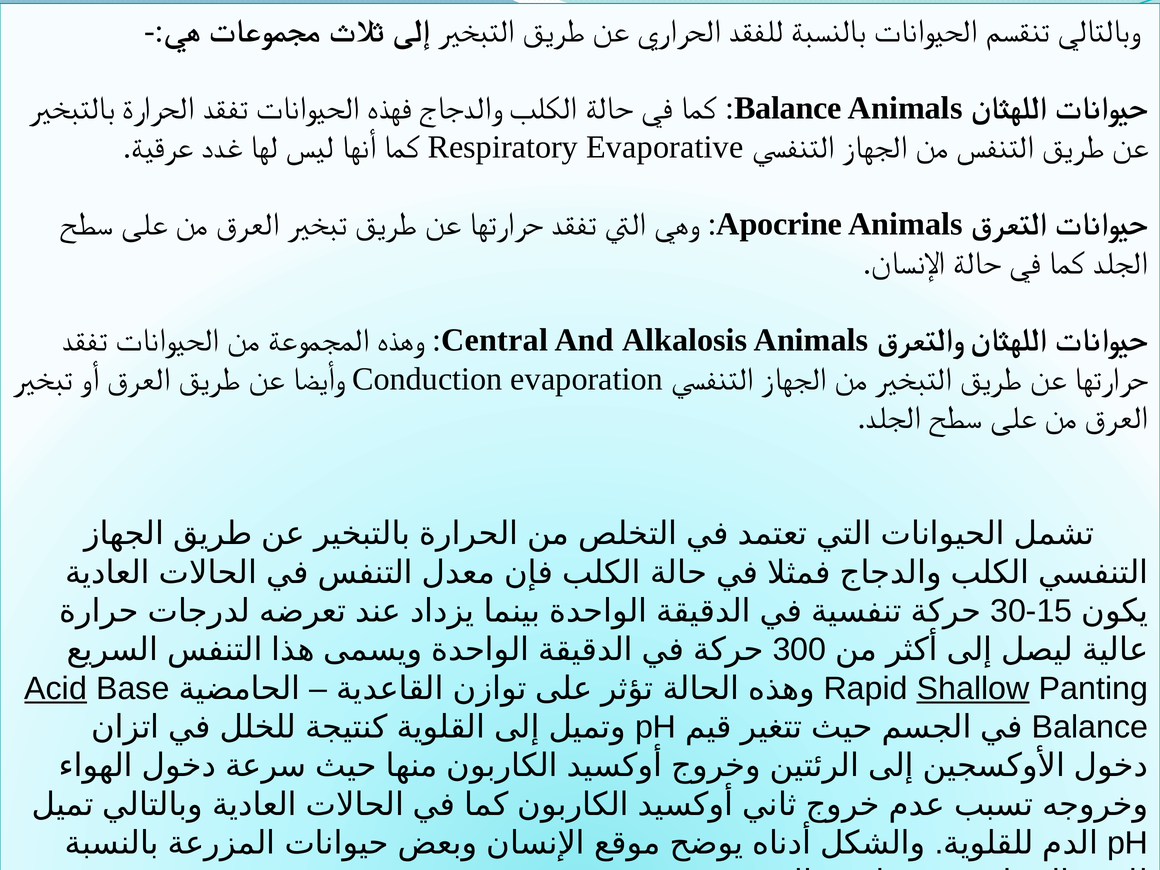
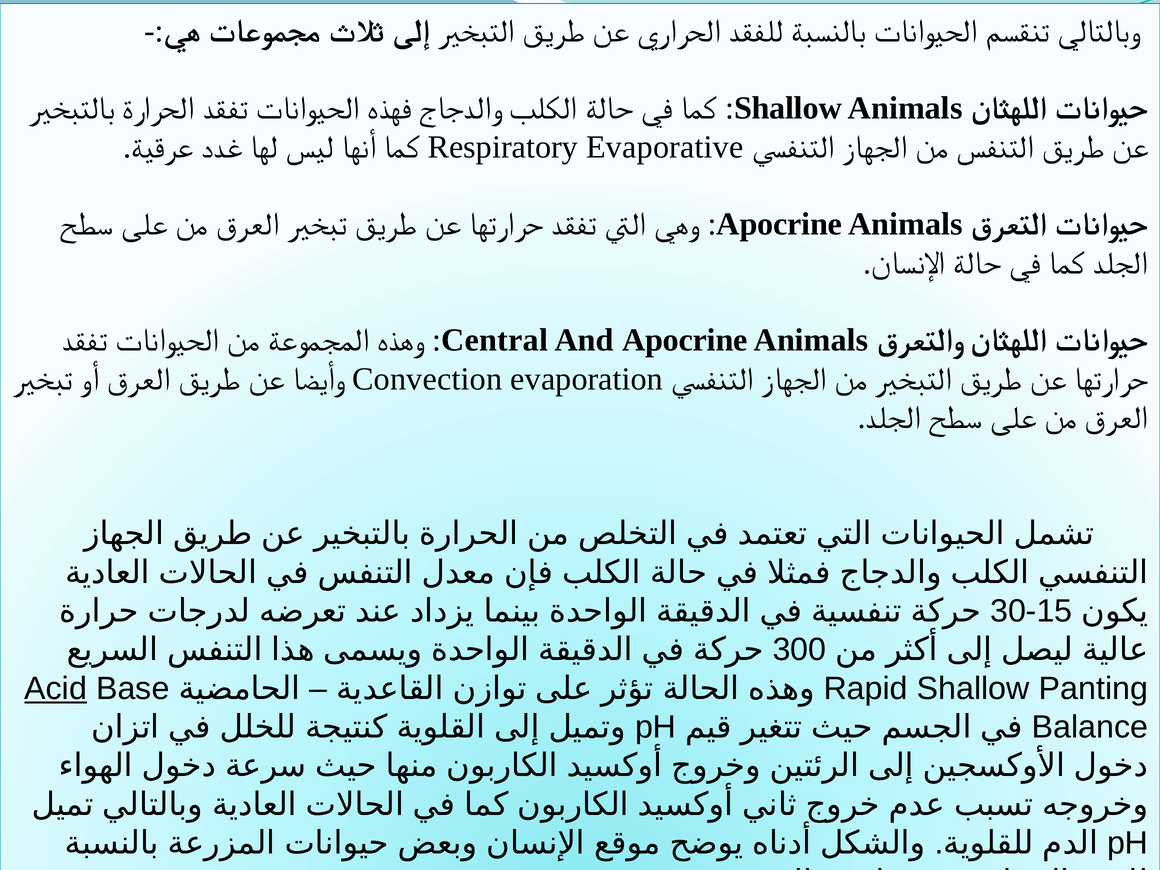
Balance at (788, 108): Balance -> Shallow
And Alkalosis: Alkalosis -> Apocrine
Conduction: Conduction -> Convection
Shallow at (973, 688) underline: present -> none
